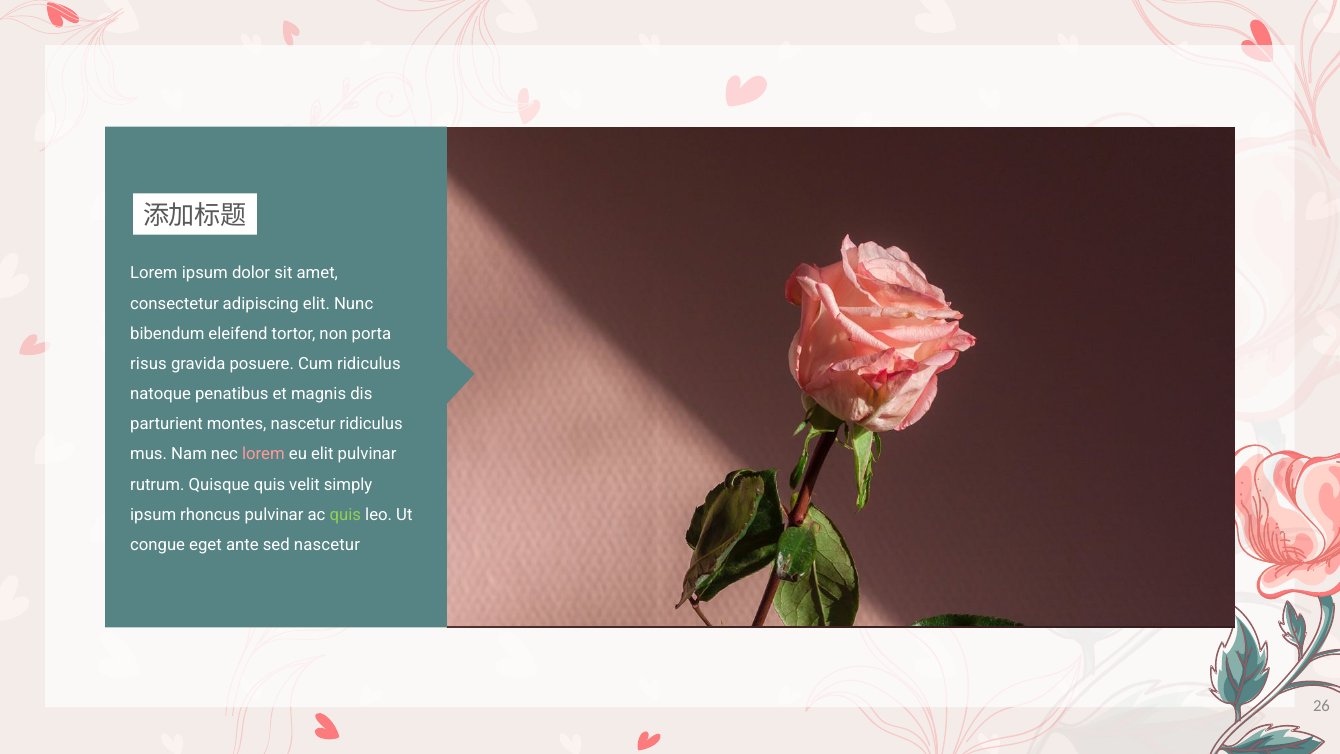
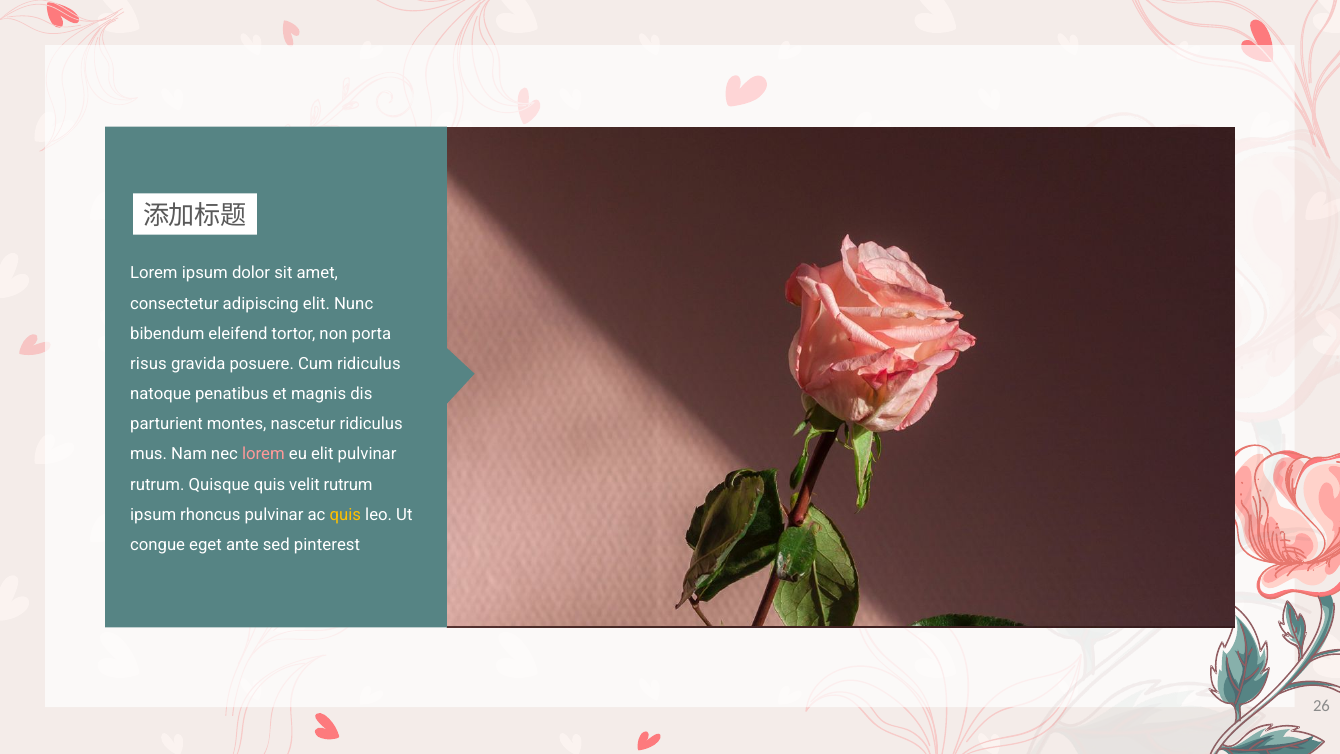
velit simply: simply -> rutrum
quis at (345, 515) colour: light green -> yellow
sed nascetur: nascetur -> pinterest
